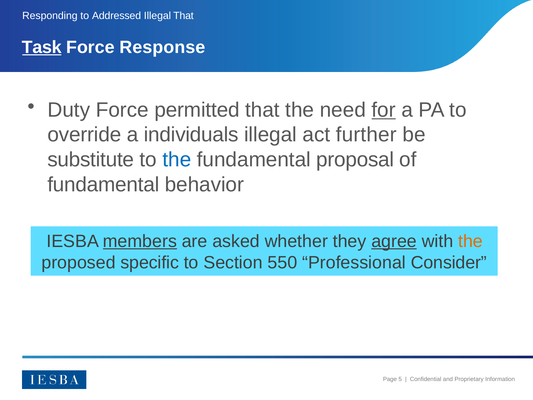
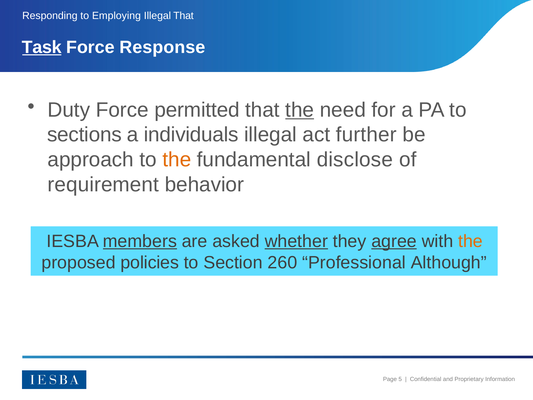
Addressed: Addressed -> Employing
the at (300, 110) underline: none -> present
for underline: present -> none
override: override -> sections
substitute: substitute -> approach
the at (177, 160) colour: blue -> orange
proposal: proposal -> disclose
fundamental at (103, 184): fundamental -> requirement
whether underline: none -> present
specific: specific -> policies
550: 550 -> 260
Consider: Consider -> Although
